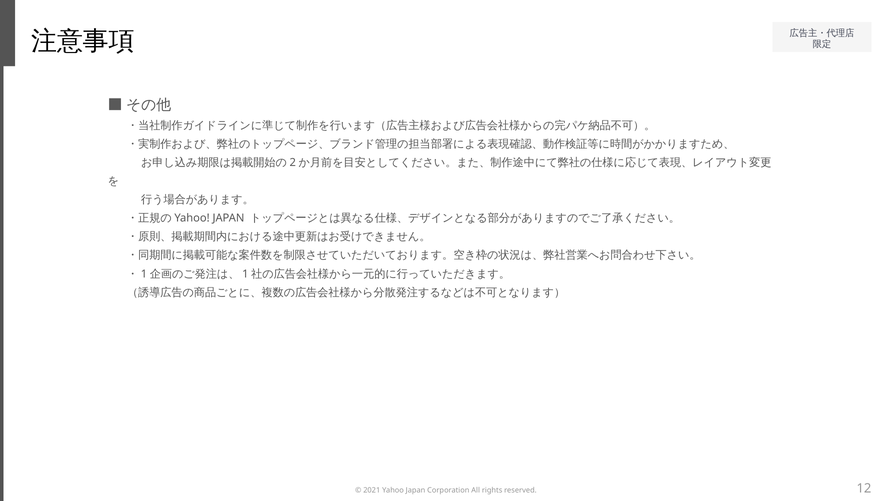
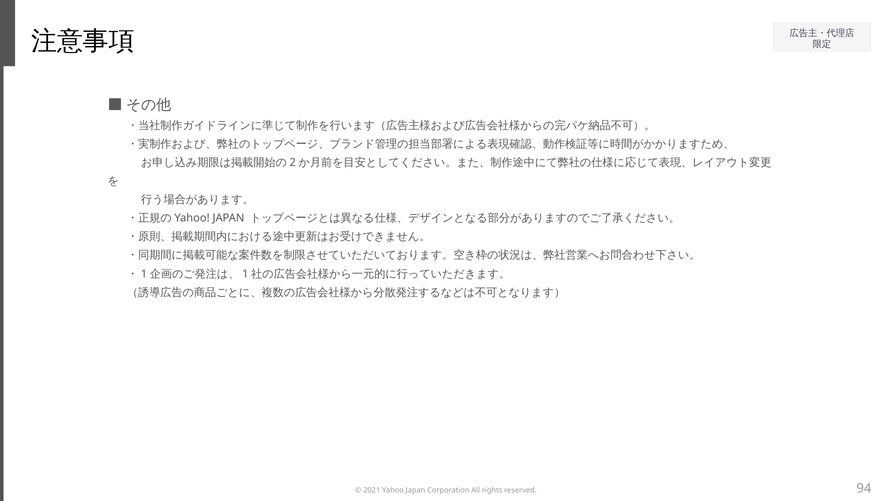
12: 12 -> 94
